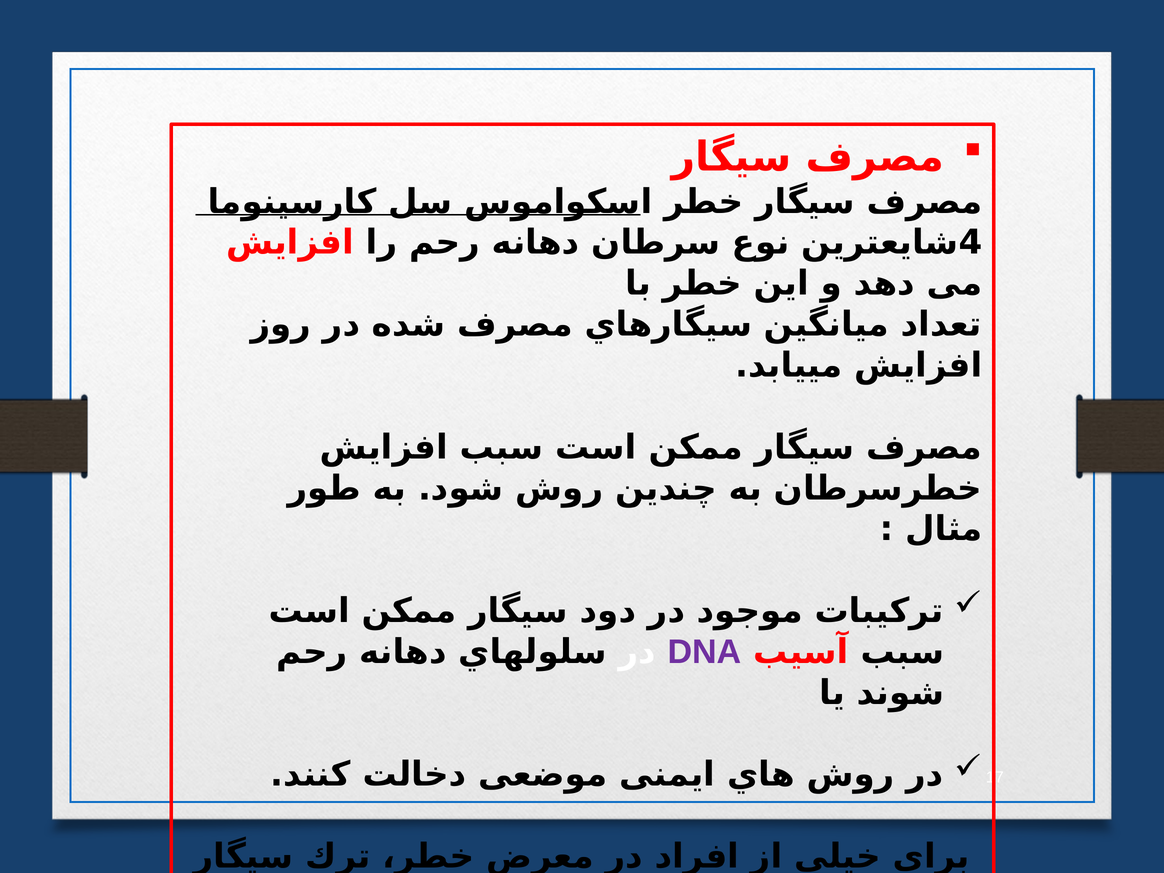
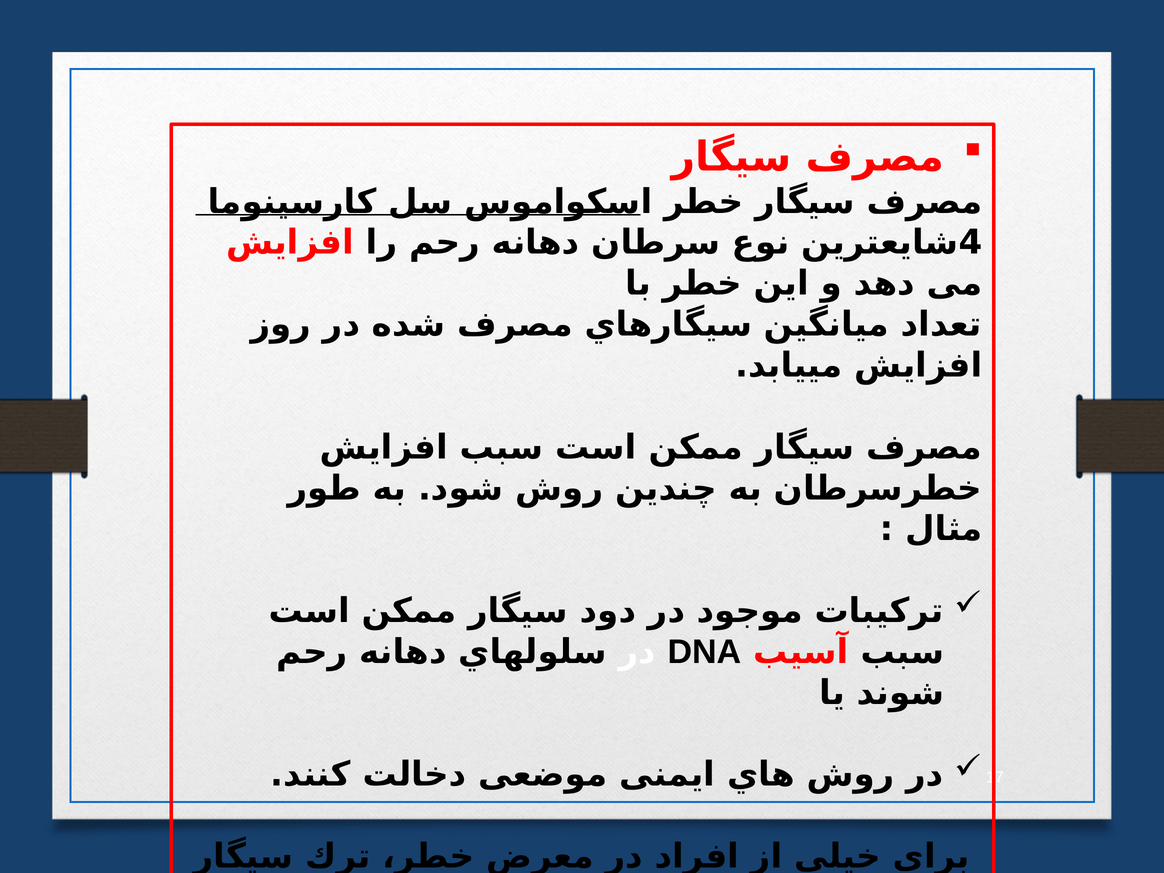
DNA colour: purple -> black
